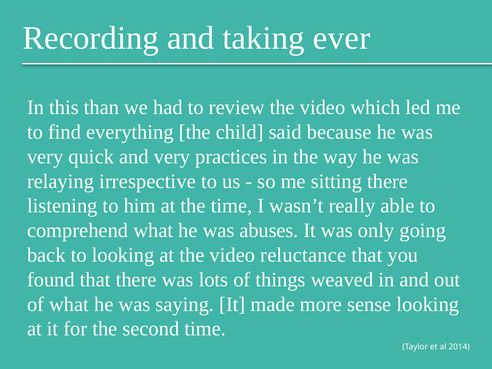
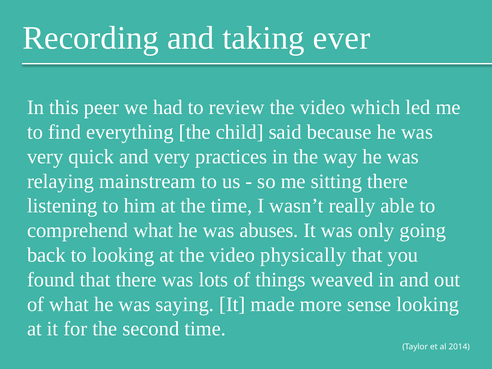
than: than -> peer
irrespective: irrespective -> mainstream
reluctance: reluctance -> physically
